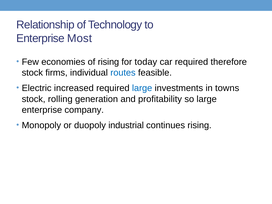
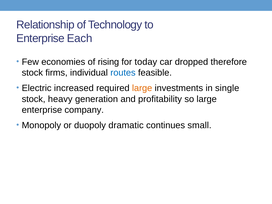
Most: Most -> Each
car required: required -> dropped
large at (142, 88) colour: blue -> orange
towns: towns -> single
rolling: rolling -> heavy
industrial: industrial -> dramatic
continues rising: rising -> small
